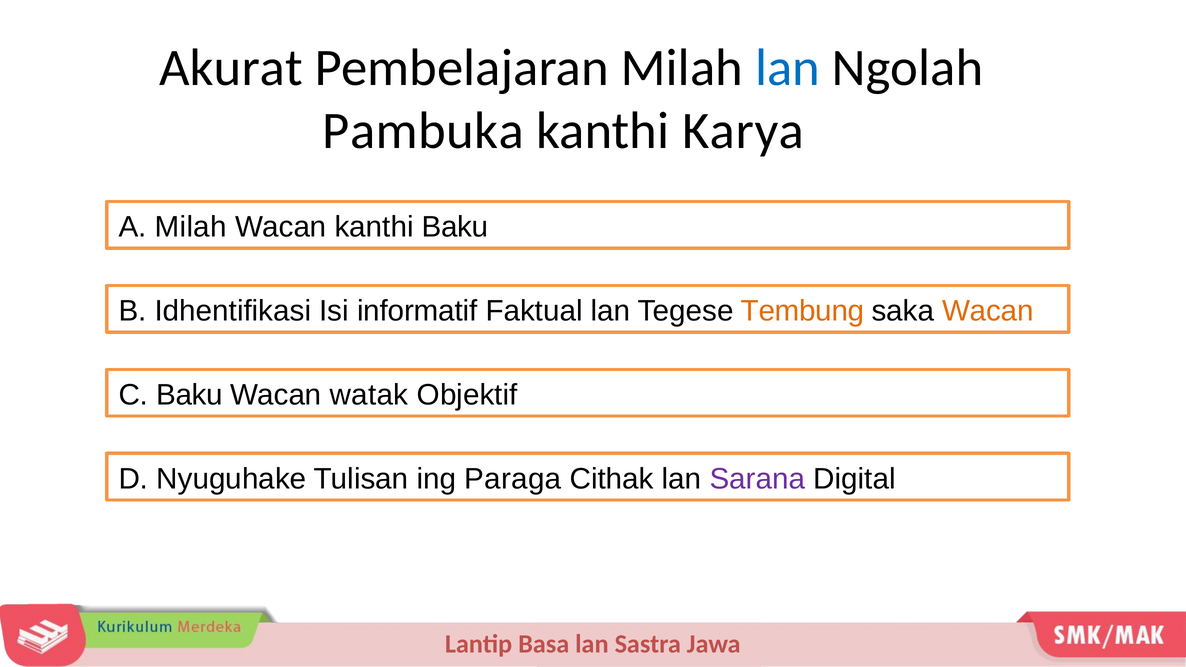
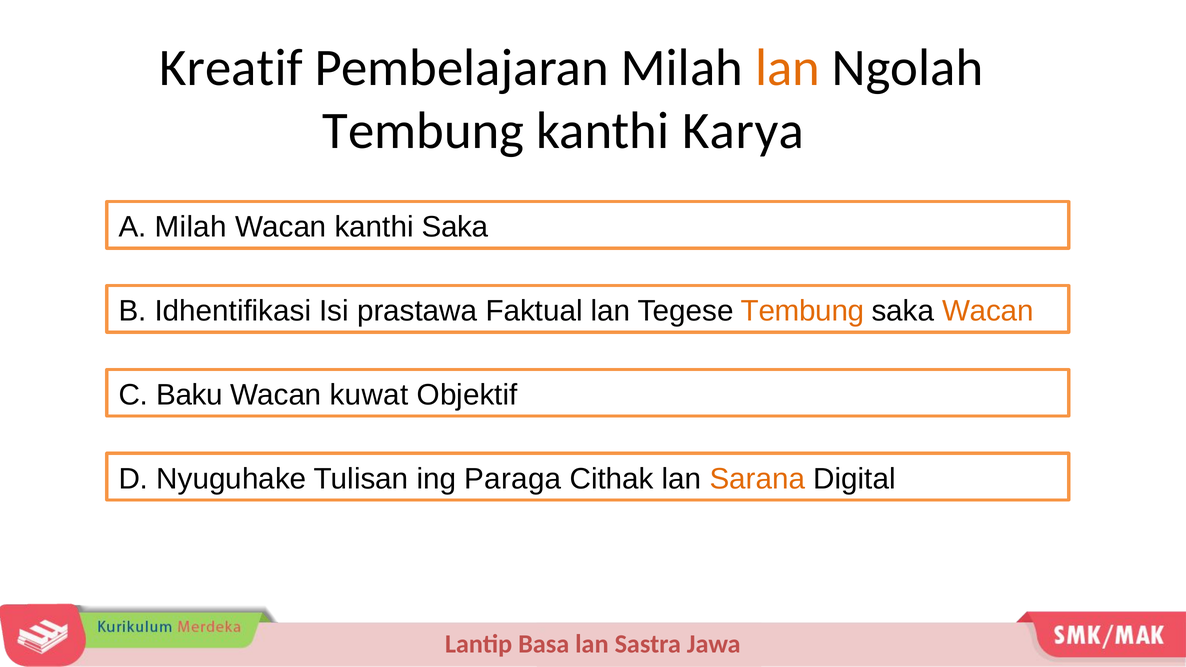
Akurat: Akurat -> Kreatif
lan at (788, 68) colour: blue -> orange
Pambuka at (423, 131): Pambuka -> Tembung
kanthi Baku: Baku -> Saka
informatif: informatif -> prastawa
watak: watak -> kuwat
Sarana colour: purple -> orange
